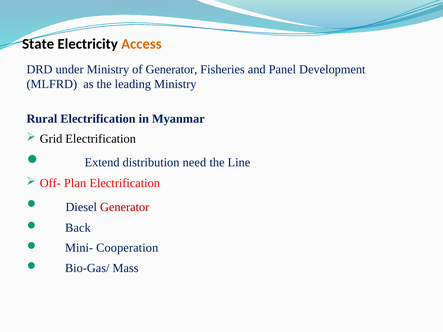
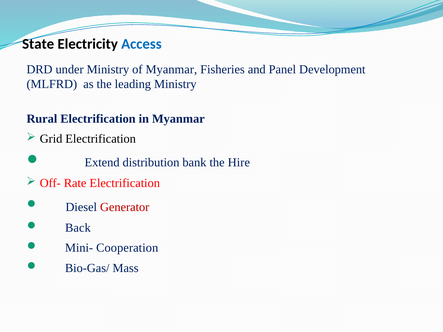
Access colour: orange -> blue
of Generator: Generator -> Myanmar
need: need -> bank
Line: Line -> Hire
Plan: Plan -> Rate
